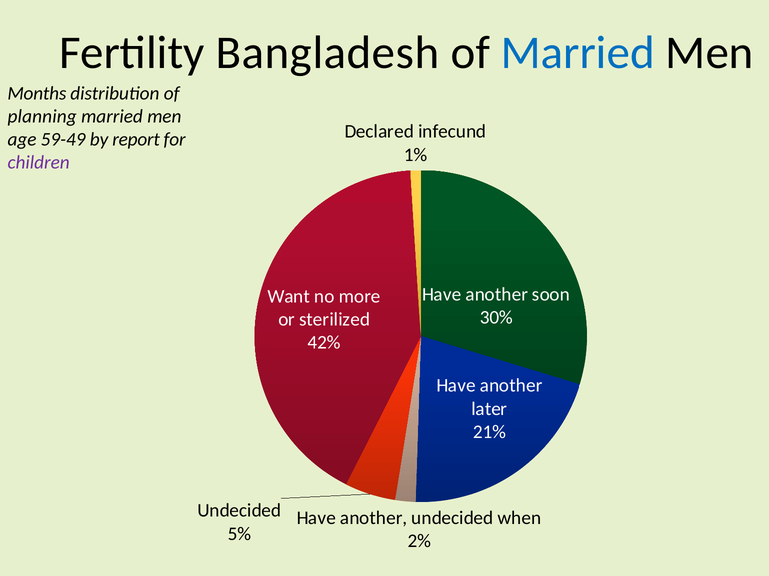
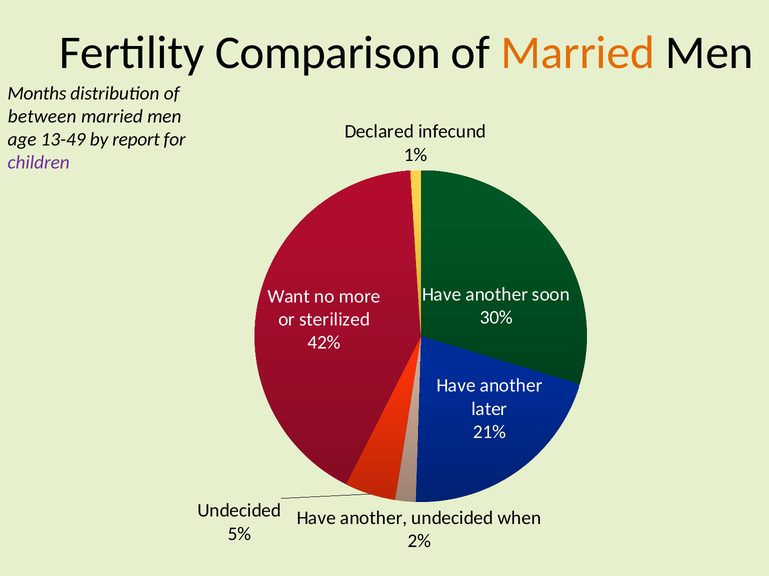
Bangladesh: Bangladesh -> Comparison
Married at (578, 53) colour: blue -> orange
planning: planning -> between
59-49: 59-49 -> 13-49
